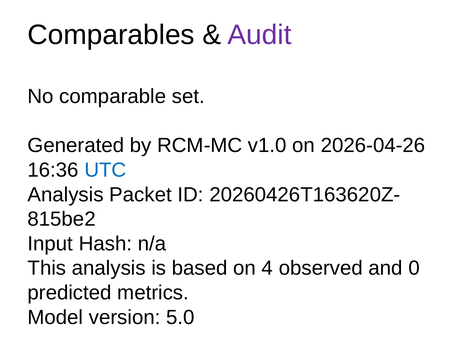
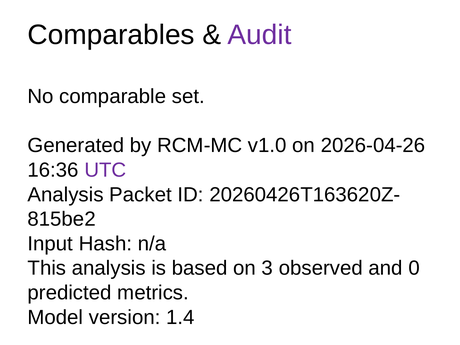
UTC colour: blue -> purple
4: 4 -> 3
5.0: 5.0 -> 1.4
